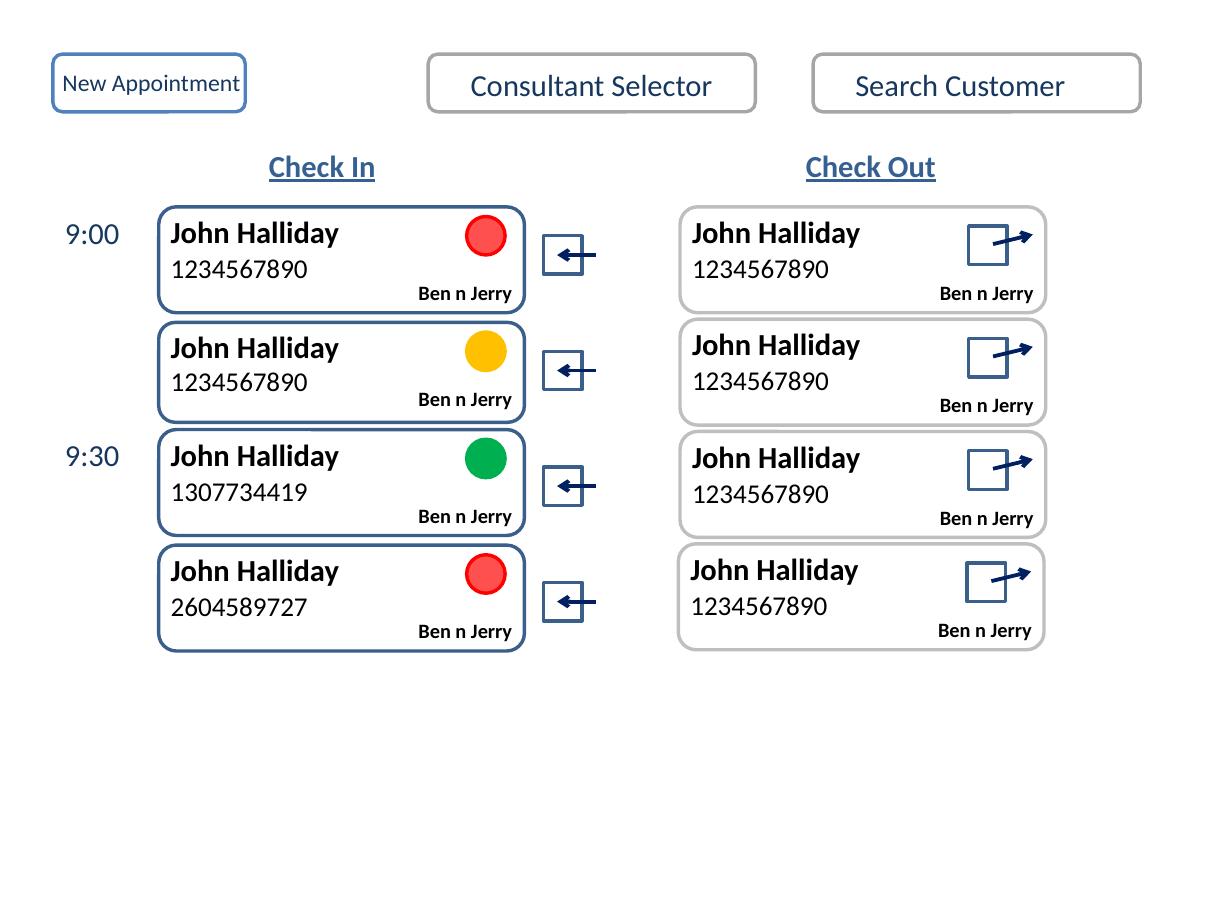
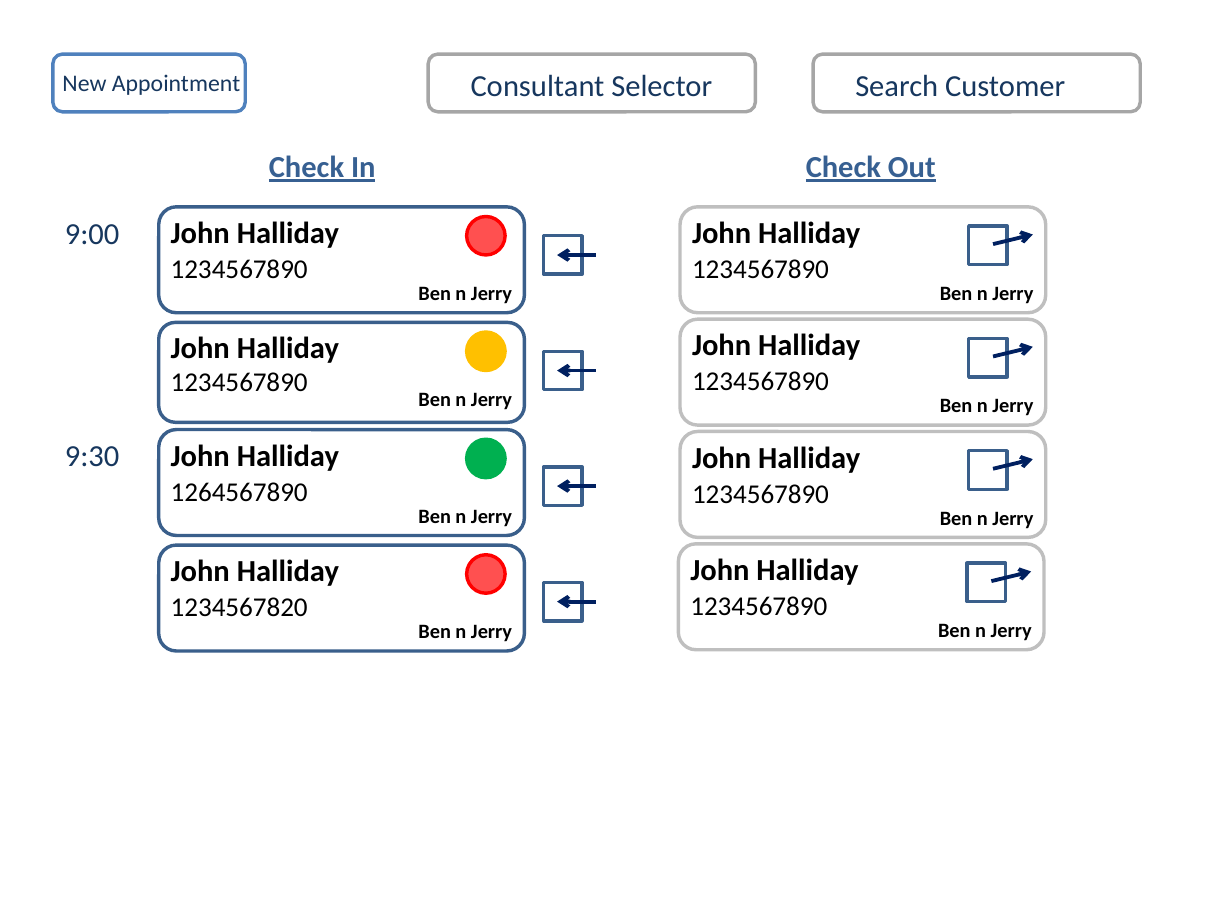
1307734419: 1307734419 -> 1264567890
2604589727: 2604589727 -> 1234567820
